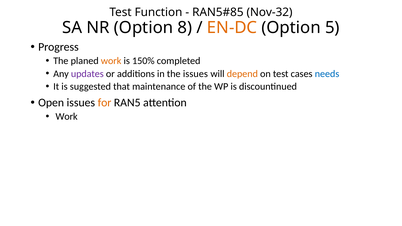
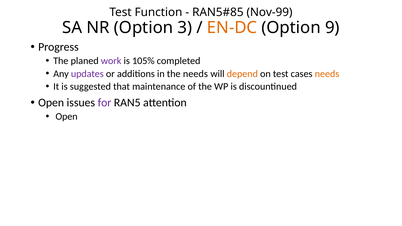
Nov-32: Nov-32 -> Nov-99
8: 8 -> 3
5: 5 -> 9
work at (111, 61) colour: orange -> purple
150%: 150% -> 105%
the issues: issues -> needs
needs at (327, 74) colour: blue -> orange
for colour: orange -> purple
Work at (67, 117): Work -> Open
